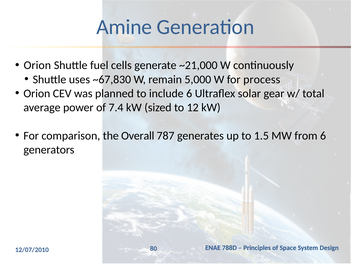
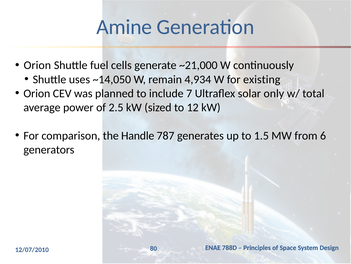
~67,830: ~67,830 -> ~14,050
5,000: 5,000 -> 4,934
process: process -> existing
include 6: 6 -> 7
gear: gear -> only
7.4: 7.4 -> 2.5
Overall: Overall -> Handle
